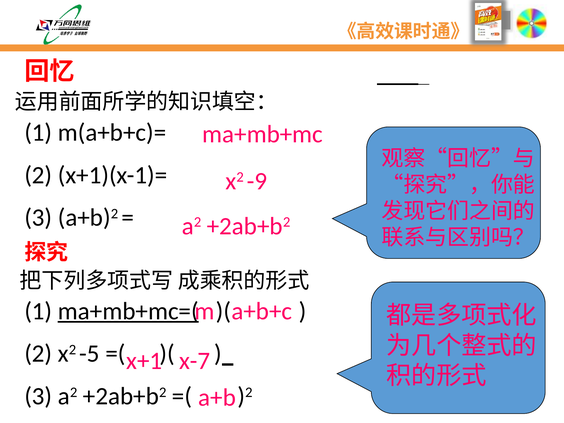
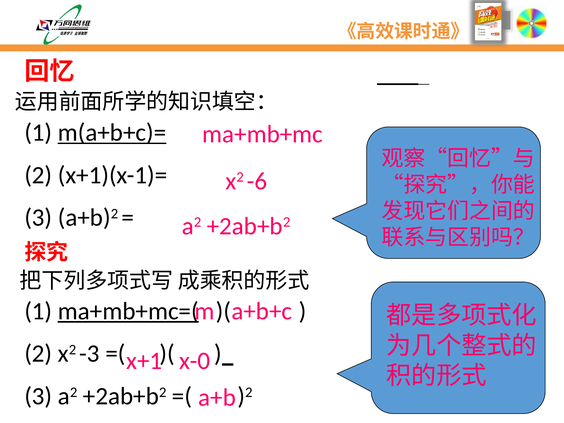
m(a+b+c)= underline: none -> present
-9: -9 -> -6
-5: -5 -> -3
x-7: x-7 -> x-0
